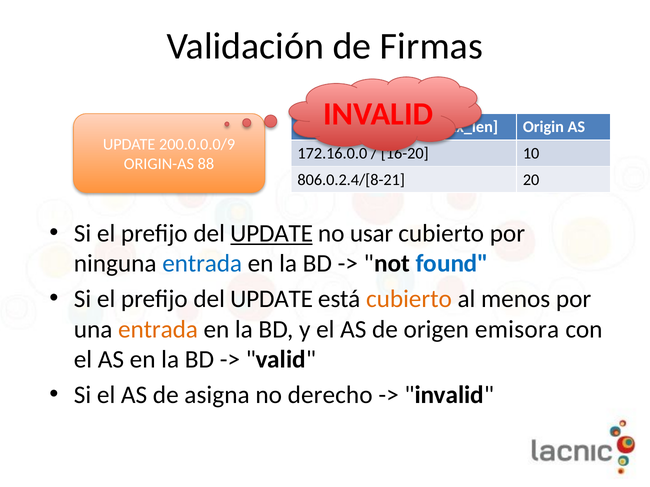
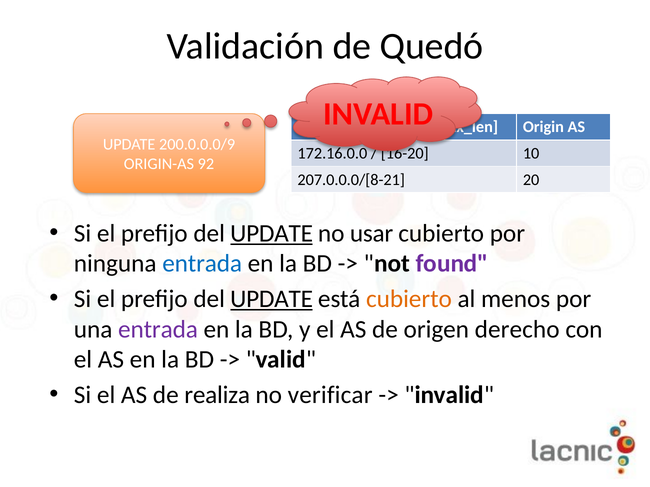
Firmas: Firmas -> Quedó
88: 88 -> 92
806.0.2.4/[8-21: 806.0.2.4/[8-21 -> 207.0.0.0/[8-21
found colour: blue -> purple
UPDATE at (272, 299) underline: none -> present
entrada at (158, 330) colour: orange -> purple
emisora: emisora -> derecho
asigna: asigna -> realiza
derecho: derecho -> verificar
